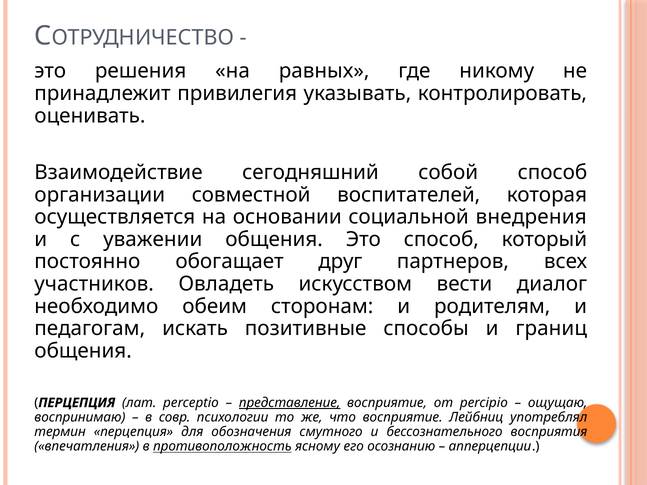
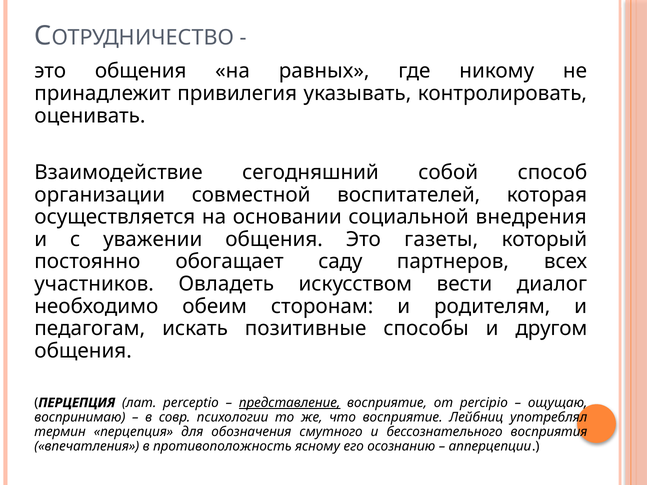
это решения: решения -> общения
Это способ: способ -> газеты
друг: друг -> саду
границ: границ -> другом
противоположность underline: present -> none
